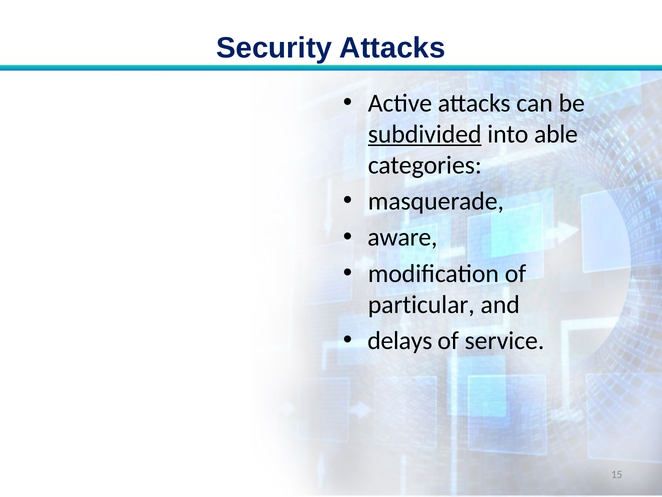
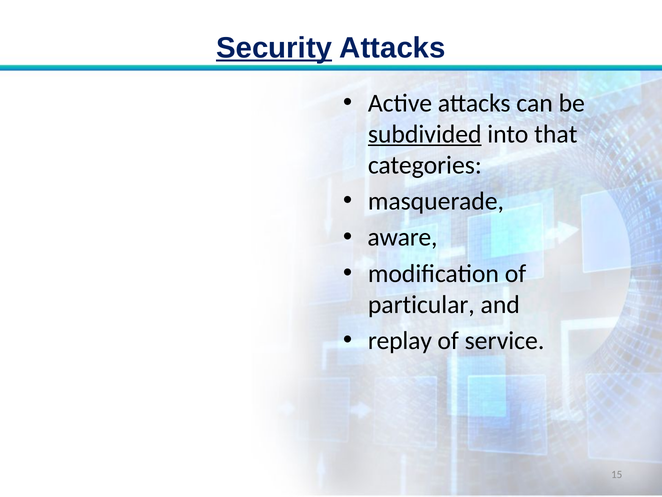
Security underline: none -> present
able: able -> that
delays: delays -> replay
